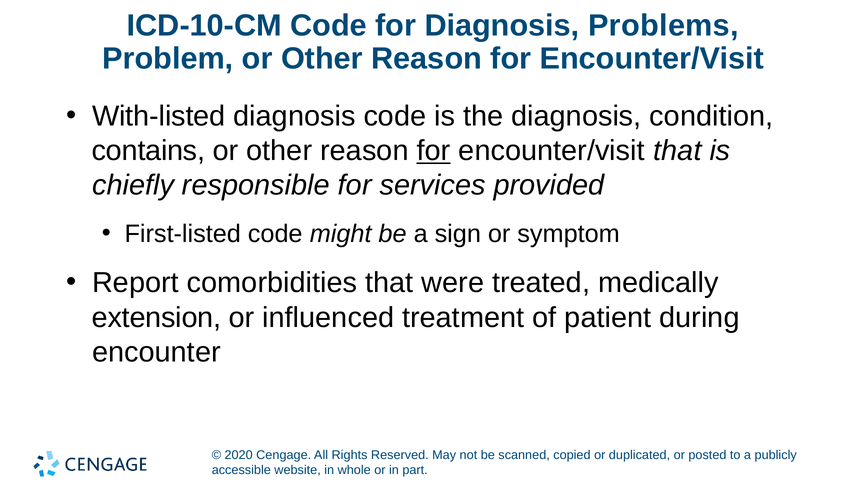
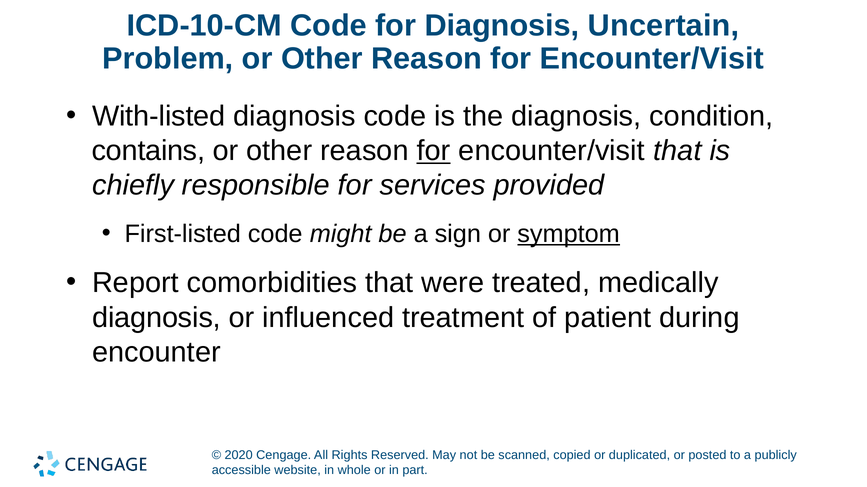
Problems: Problems -> Uncertain
symptom underline: none -> present
extension at (157, 318): extension -> diagnosis
